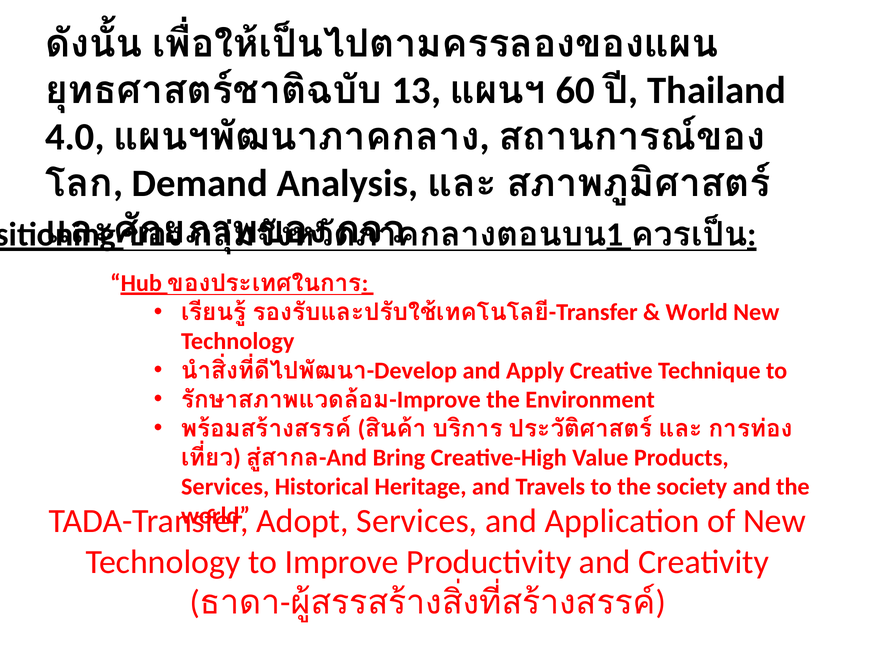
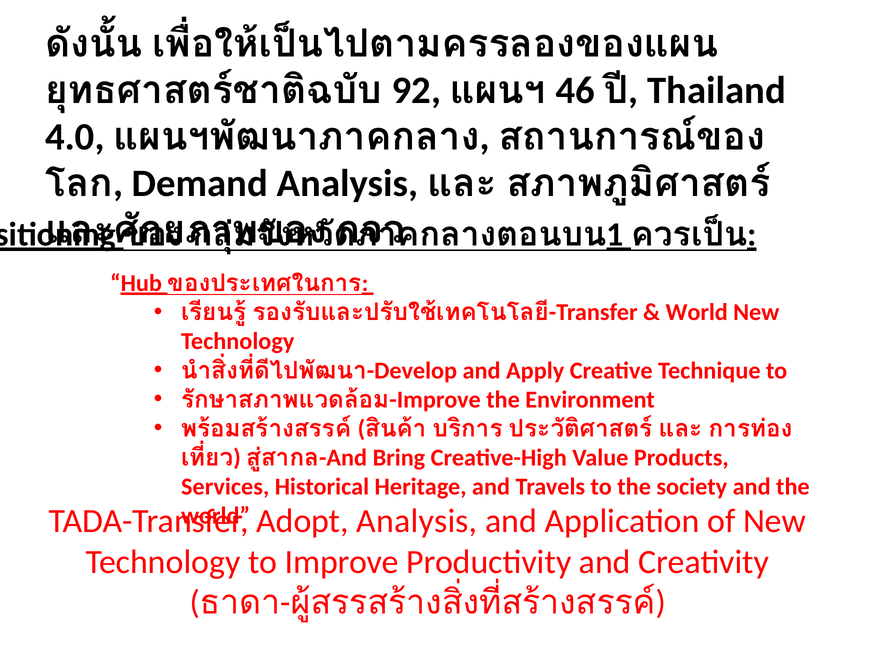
13: 13 -> 92
60: 60 -> 46
Adopt Services: Services -> Analysis
